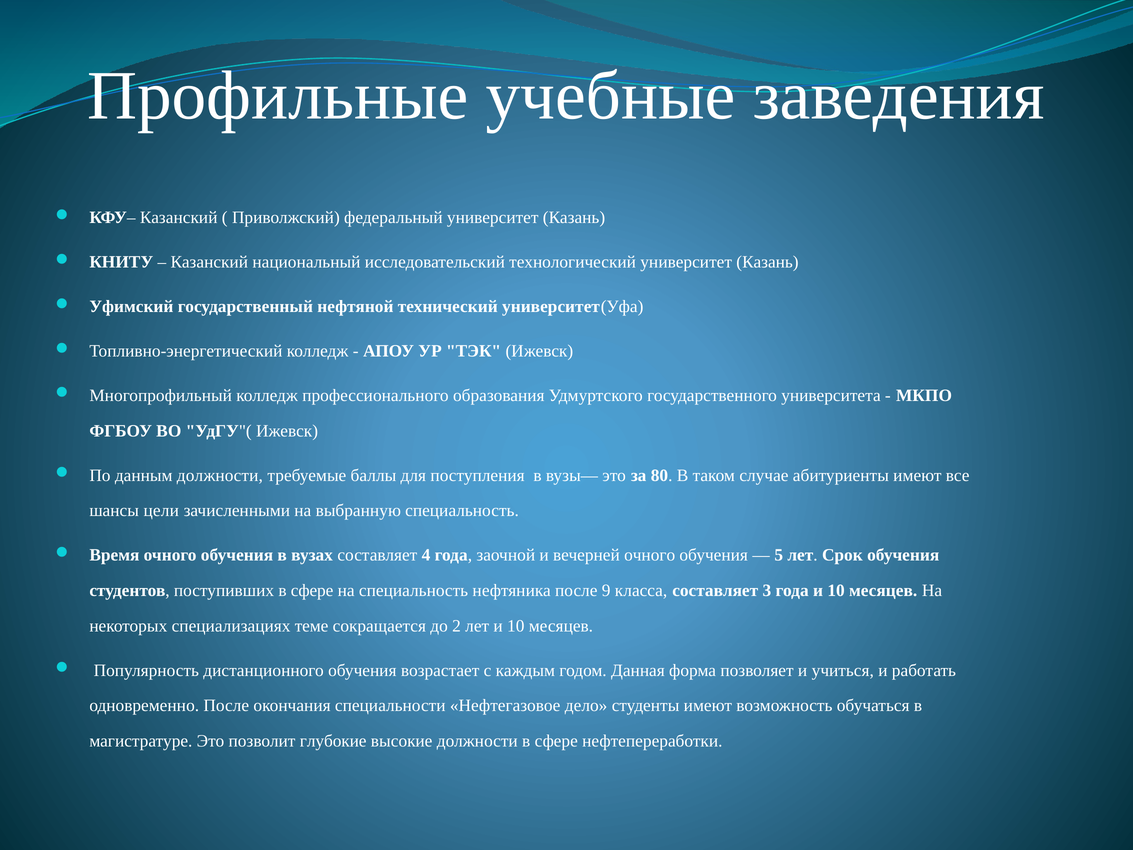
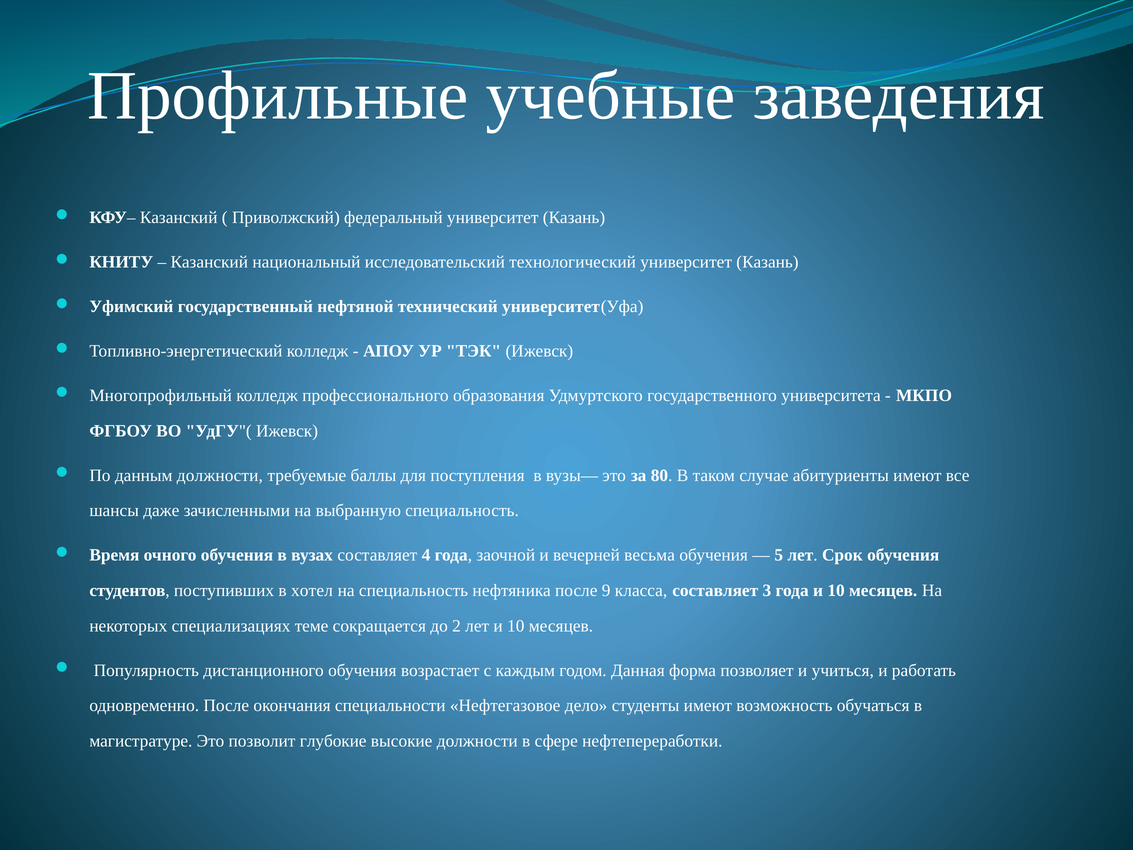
цели: цели -> даже
вечерней очного: очного -> весьма
поступивших в сфере: сфере -> хотел
